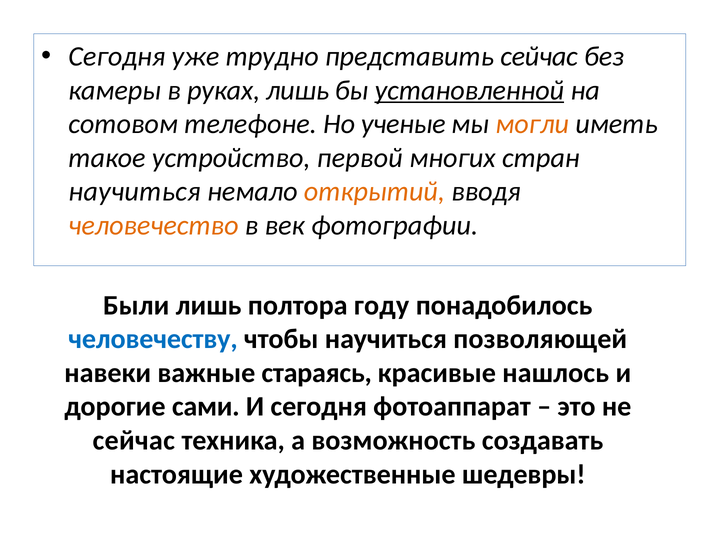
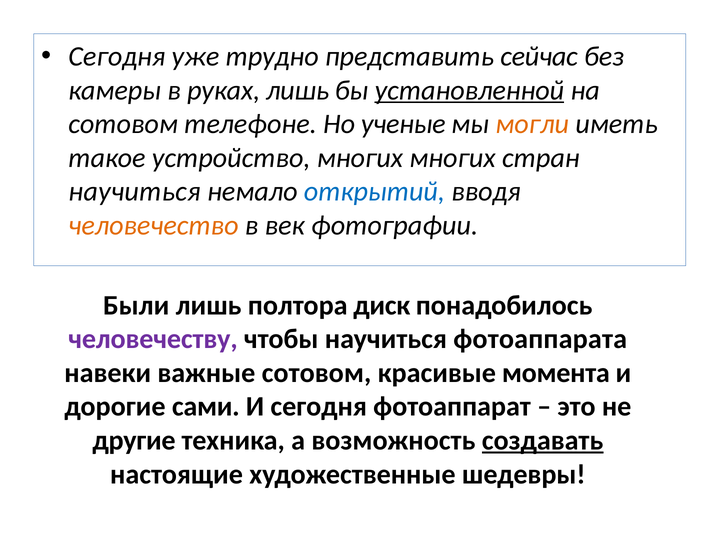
устройство первой: первой -> многих
открытий colour: orange -> blue
году: году -> диск
человечеству colour: blue -> purple
позволяющей: позволяющей -> фотоаппарата
важные стараясь: стараясь -> сотовом
нашлось: нашлось -> момента
сейчас at (134, 440): сейчас -> другие
создавать underline: none -> present
